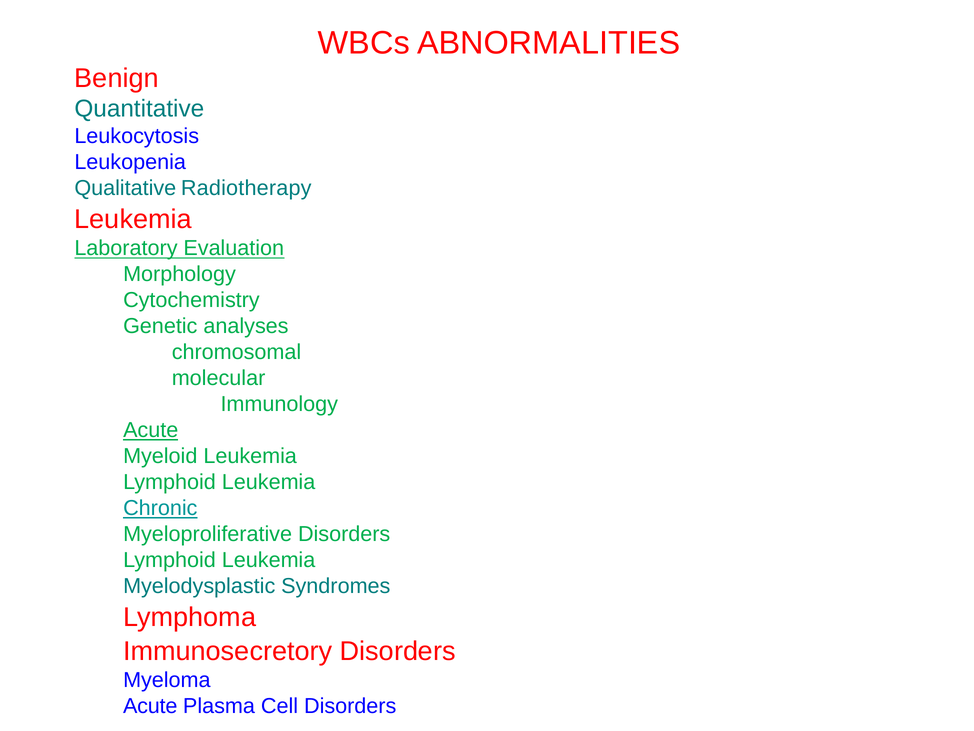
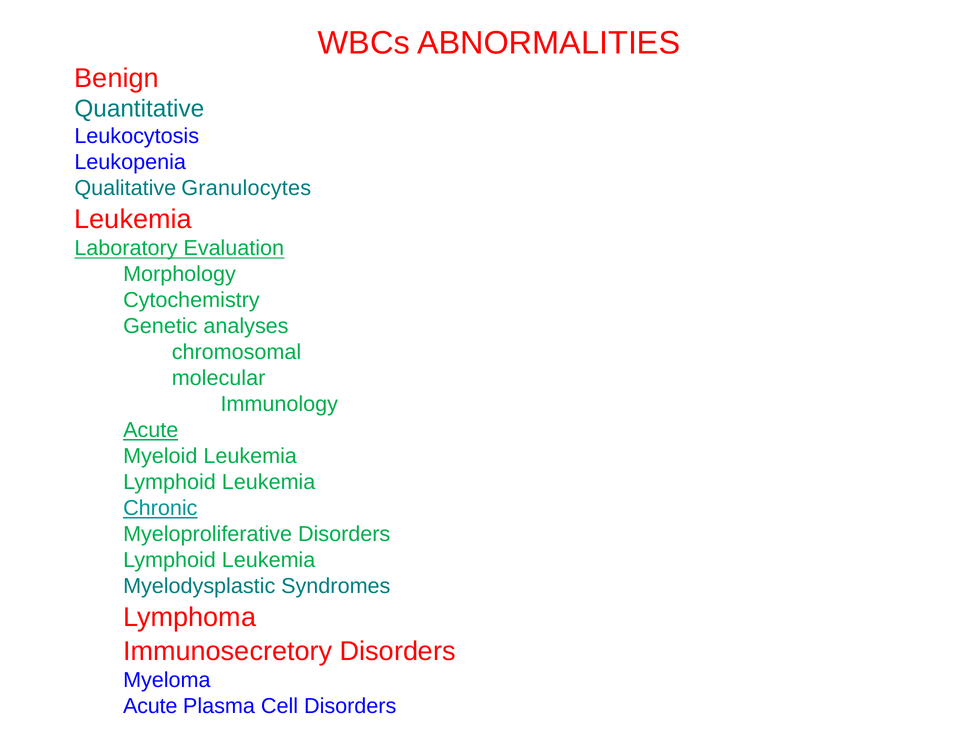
Radiotherapy: Radiotherapy -> Granulocytes
